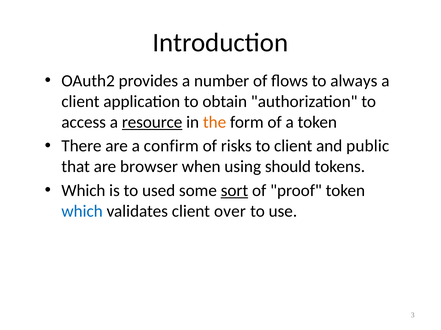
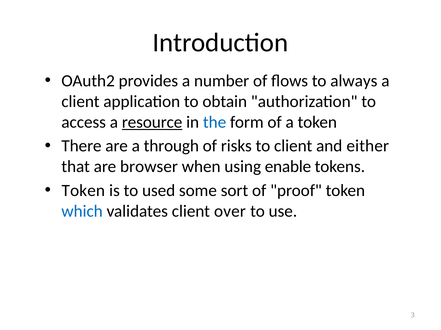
the colour: orange -> blue
confirm: confirm -> through
public: public -> either
should: should -> enable
Which at (83, 191): Which -> Token
sort underline: present -> none
